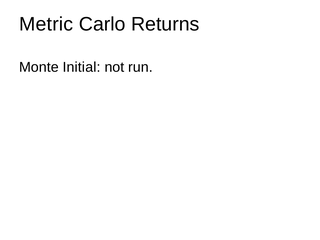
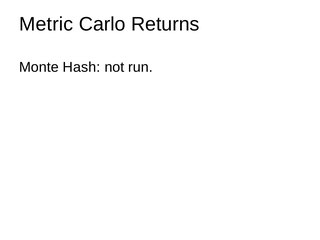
Initial: Initial -> Hash
